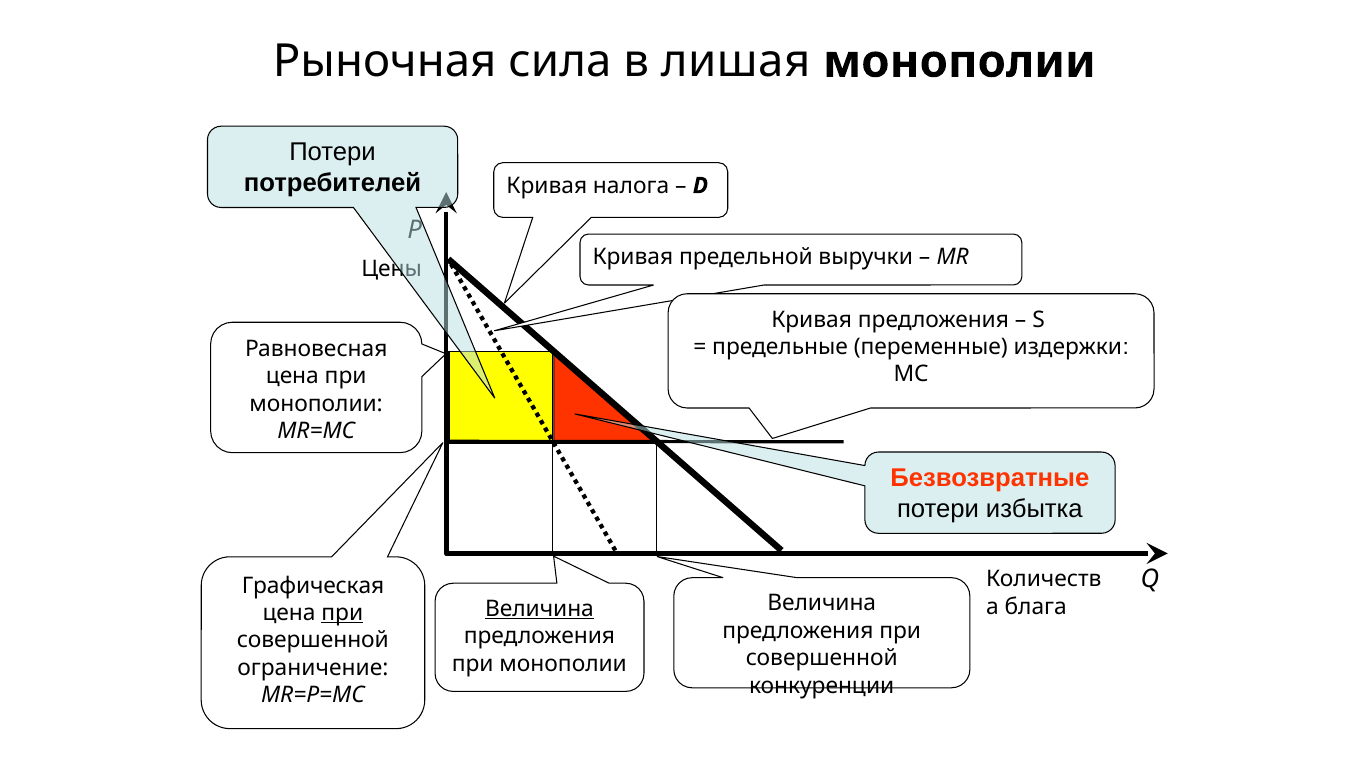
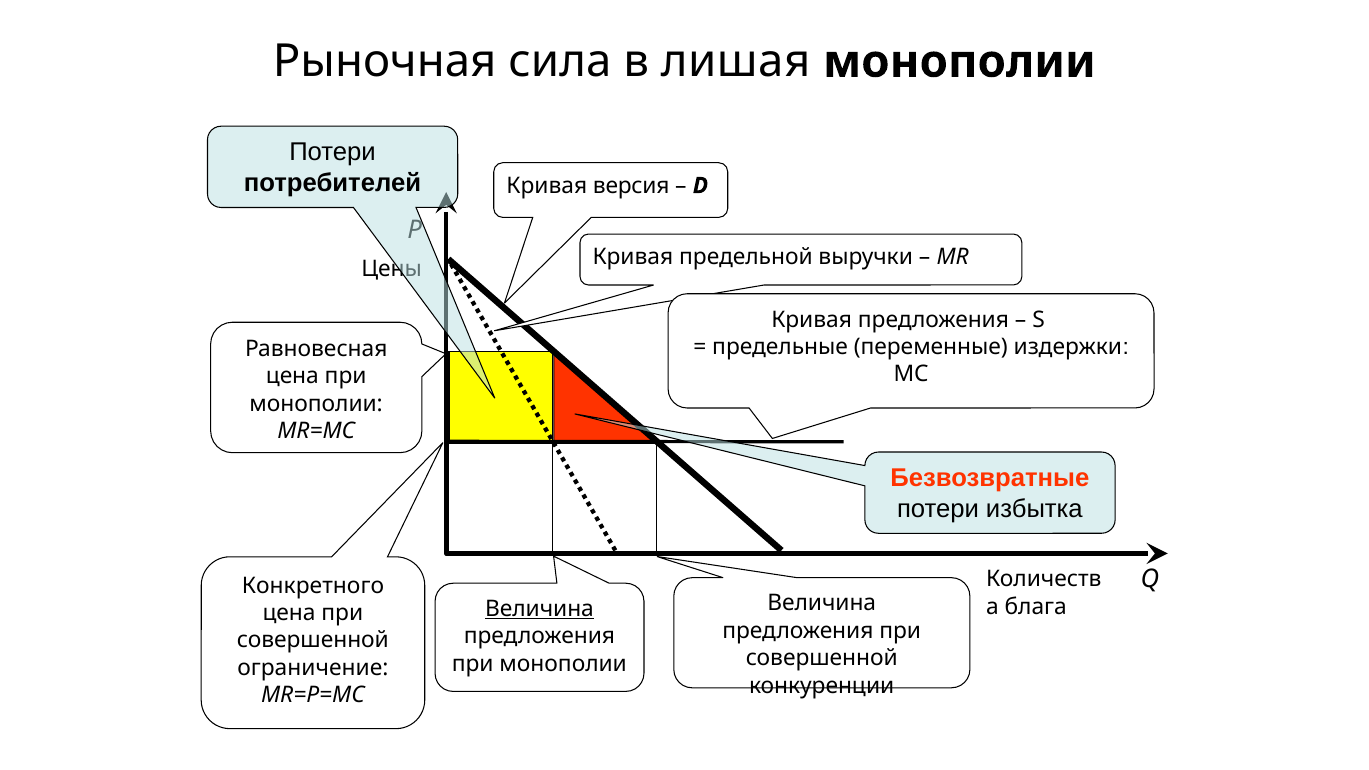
налога: налога -> версия
Графическая: Графическая -> Конкретного
при at (342, 613) underline: present -> none
